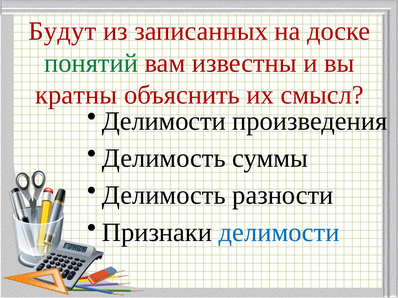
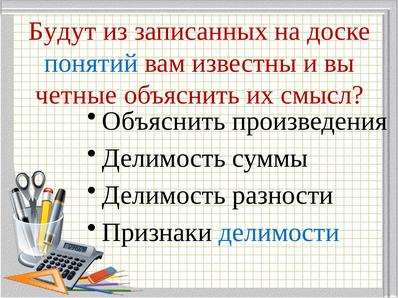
понятий colour: green -> blue
кратны: кратны -> четные
Делимости at (164, 121): Делимости -> Объяснить
